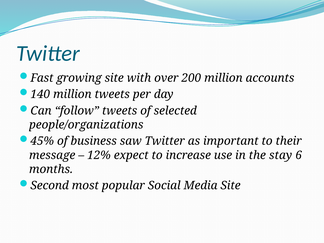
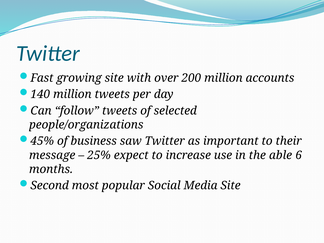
12%: 12% -> 25%
stay: stay -> able
